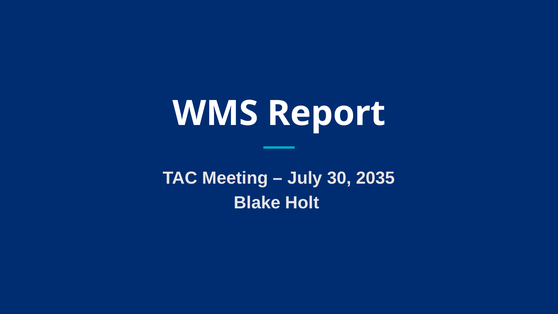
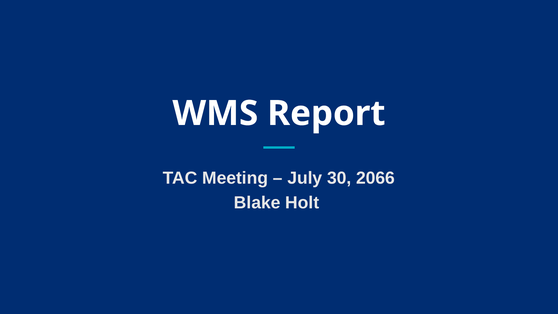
2035: 2035 -> 2066
